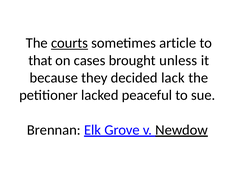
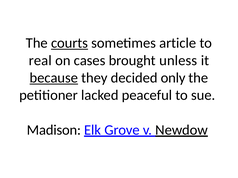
that: that -> real
because underline: none -> present
lack: lack -> only
Brennan: Brennan -> Madison
